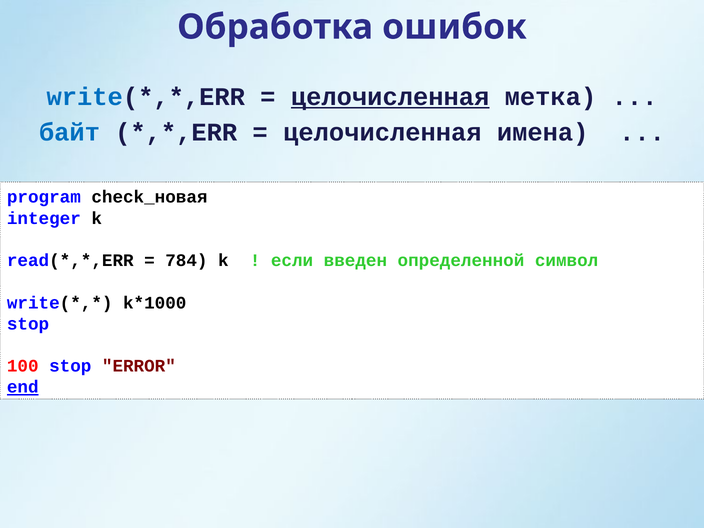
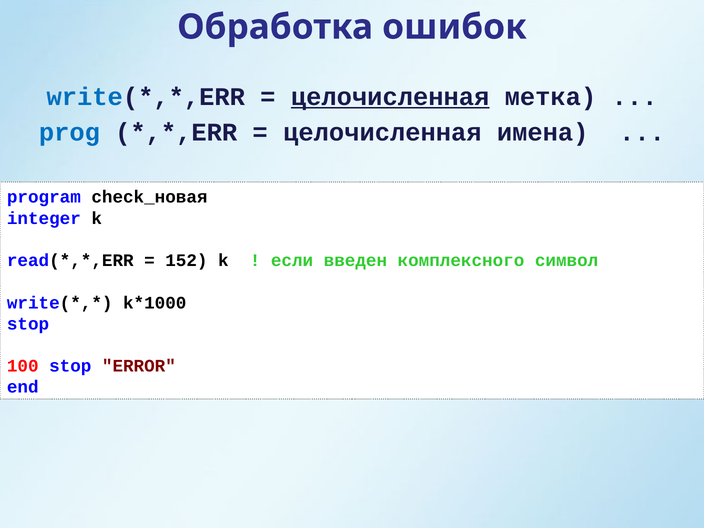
байт: байт -> prog
784: 784 -> 152
определенной: определенной -> комплексного
end underline: present -> none
